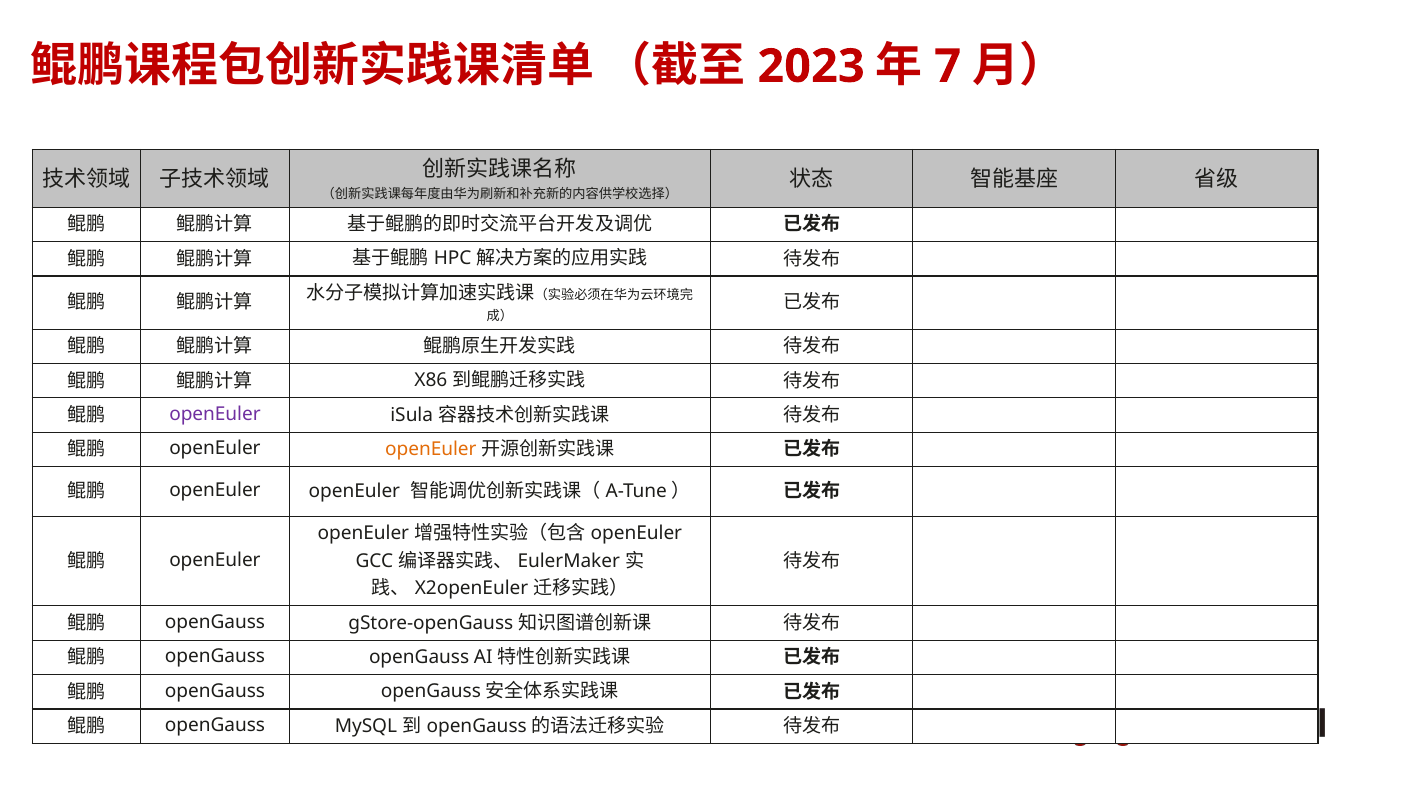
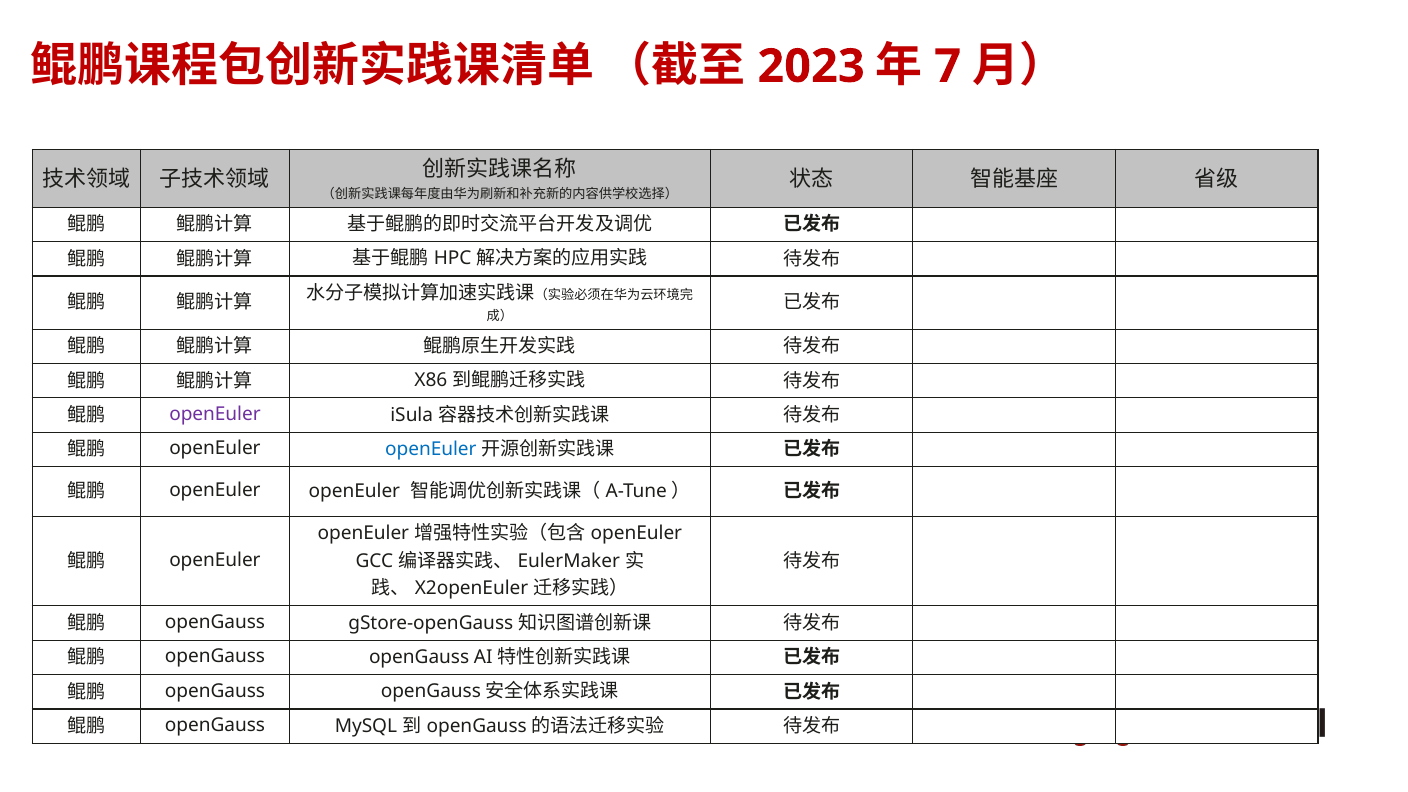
openEuler at (431, 449) colour: orange -> blue
